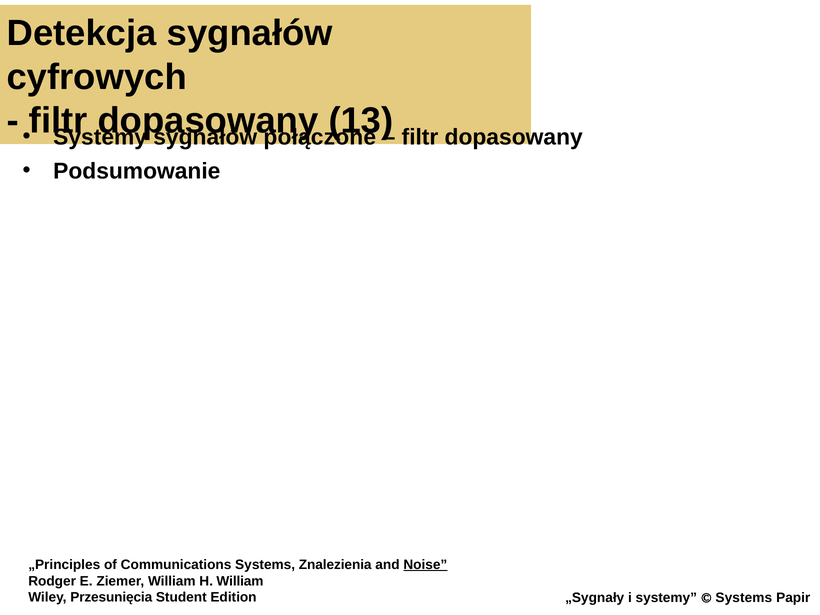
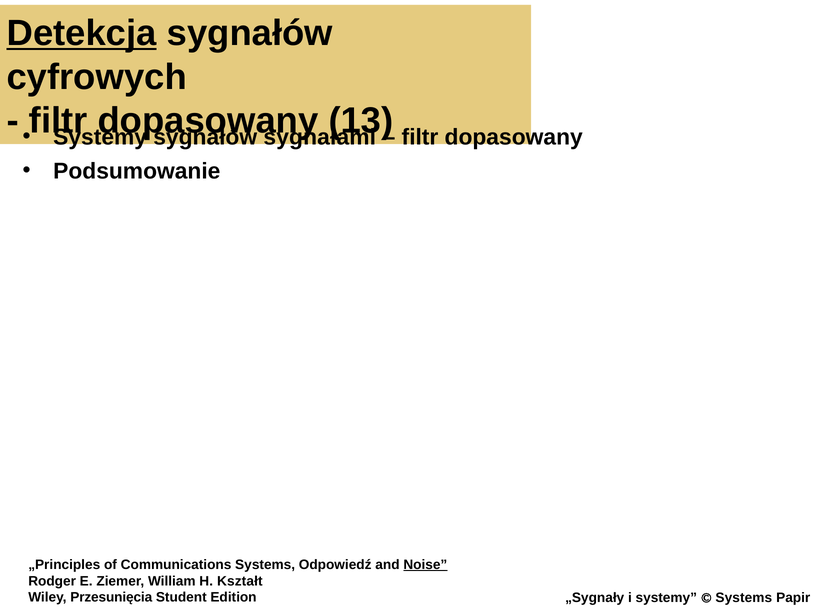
Detekcja underline: none -> present
połączone: połączone -> sygnałami
Znalezienia: Znalezienia -> Odpowiedź
H William: William -> Kształt
